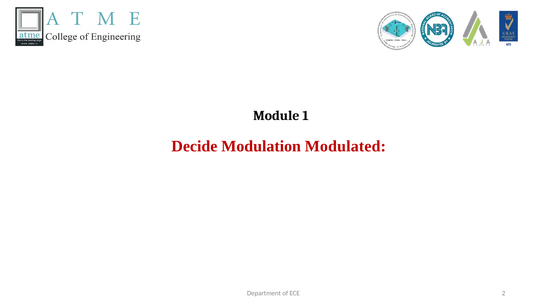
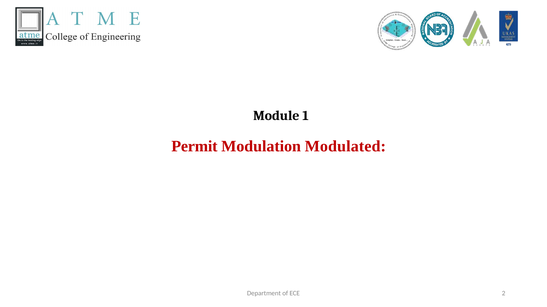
Decide: Decide -> Permit
